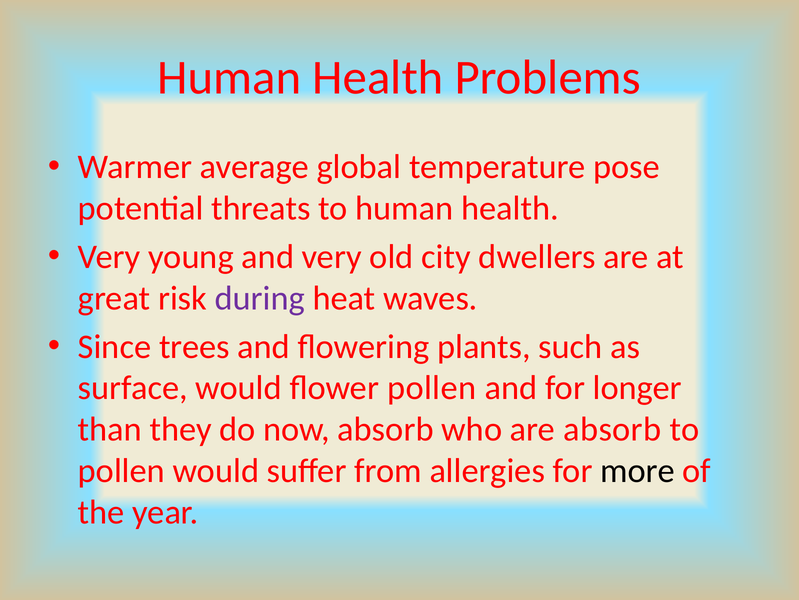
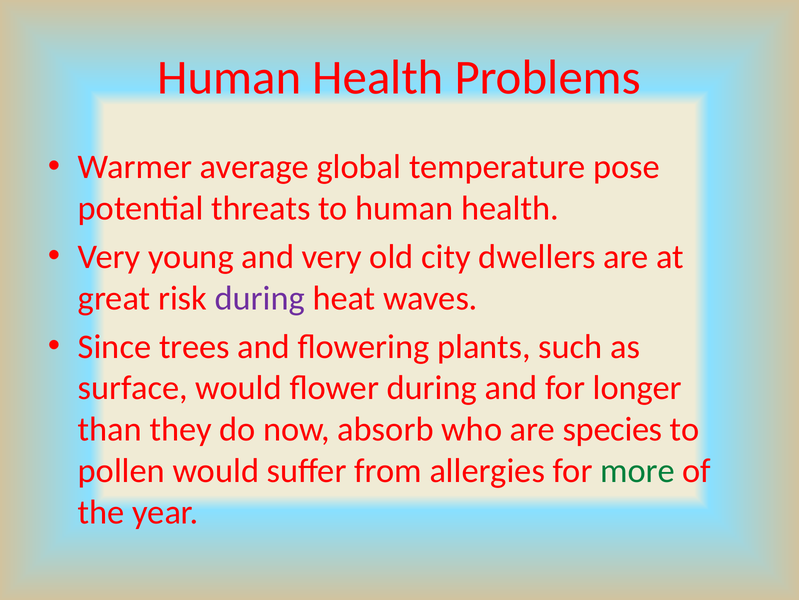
flower pollen: pollen -> during
are absorb: absorb -> species
more colour: black -> green
